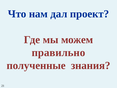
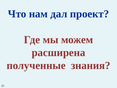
правильно: правильно -> расширена
